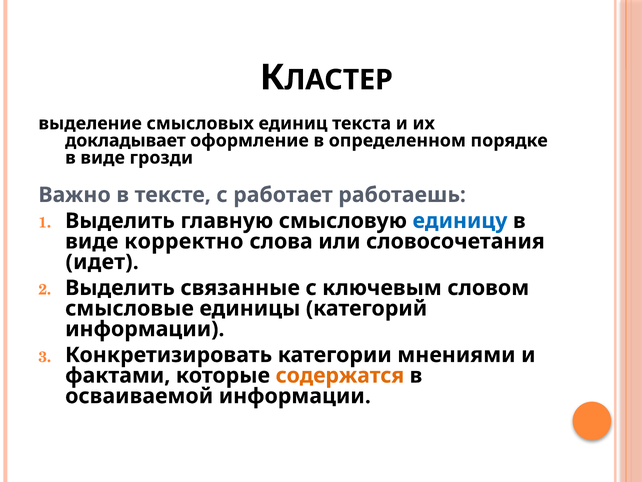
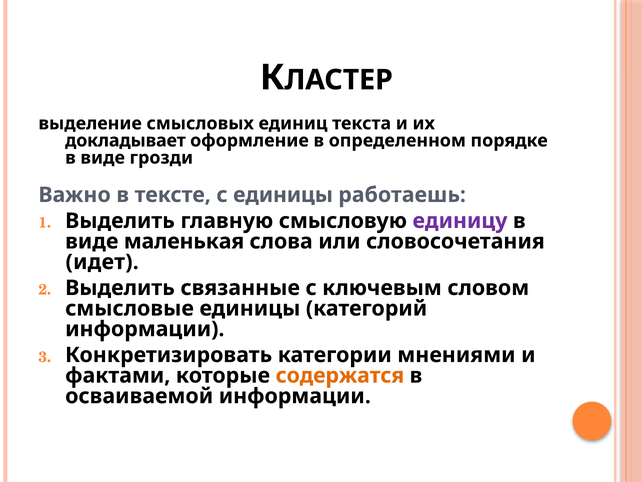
с работает: работает -> единицы
единицу colour: blue -> purple
корректно: корректно -> маленькая
